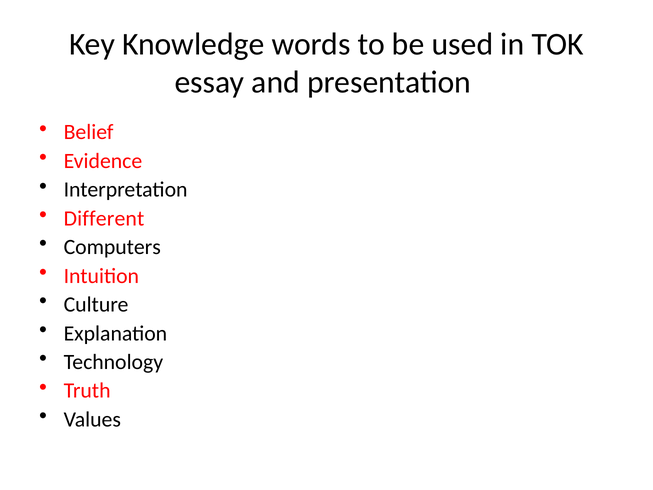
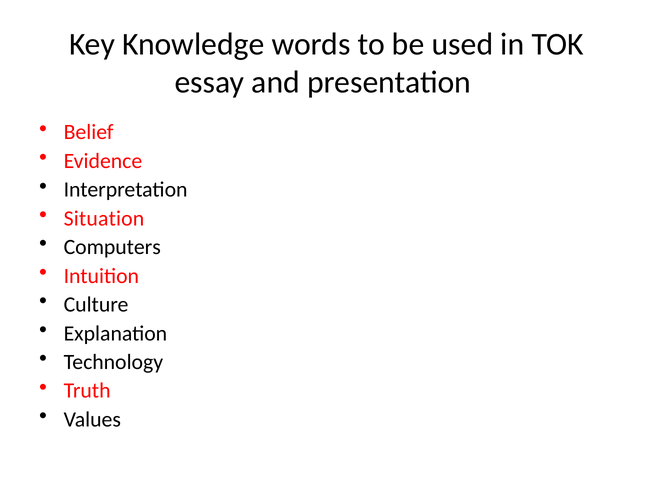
Different: Different -> Situation
